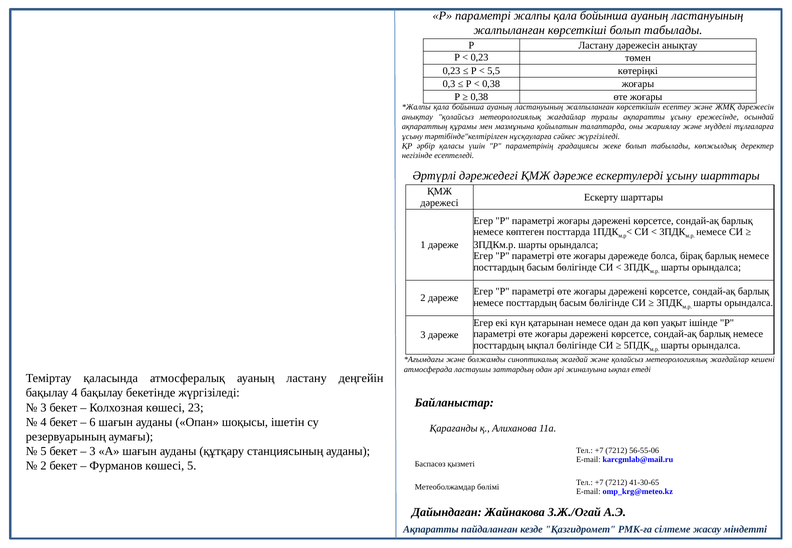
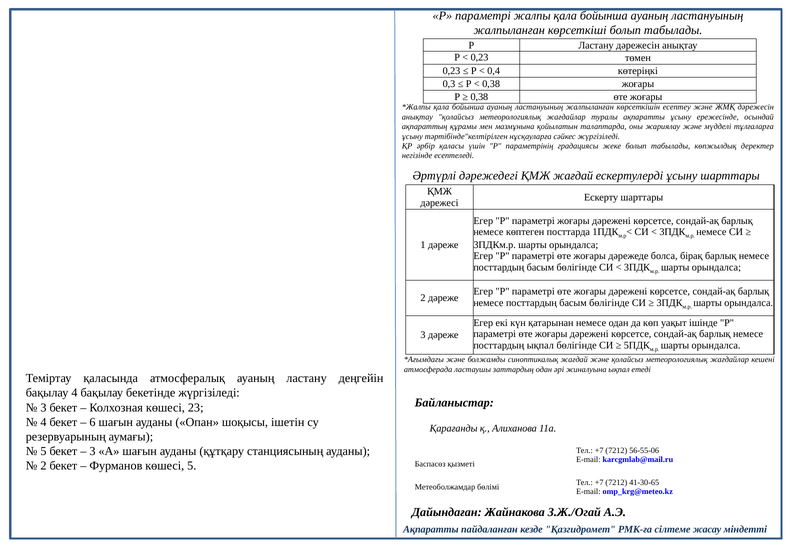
5,5: 5,5 -> 0,4
ҚМЖ дәреже: дәреже -> жағдай
